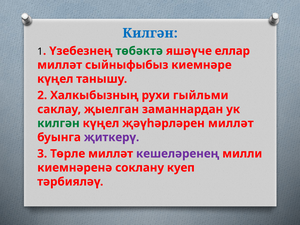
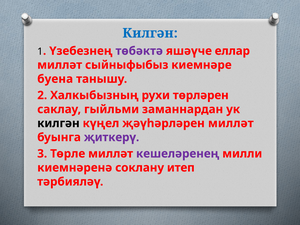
төбәктә colour: green -> purple
күңел at (55, 79): күңел -> буена
гыйльми: гыйльми -> төрләрен
җыелган: җыелган -> гыйльми
килгән at (58, 123) colour: green -> black
куеп: куеп -> итеп
